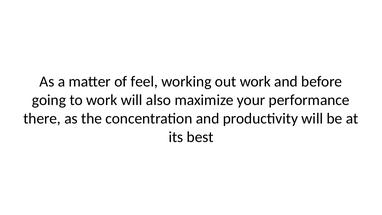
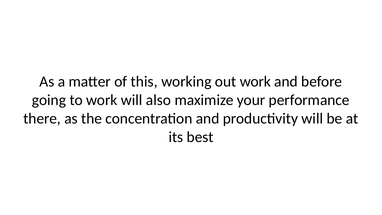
feel: feel -> this
